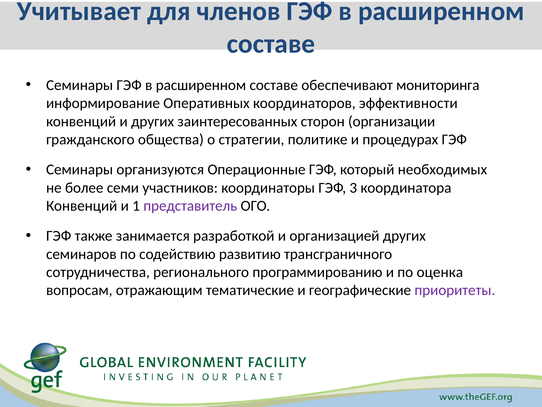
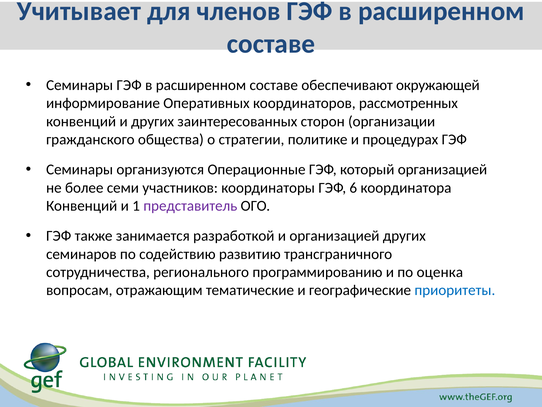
мониторинга: мониторинга -> окружающей
эффективности: эффективности -> рассмотренных
который необходимых: необходимых -> организацией
3: 3 -> 6
приоритеты colour: purple -> blue
